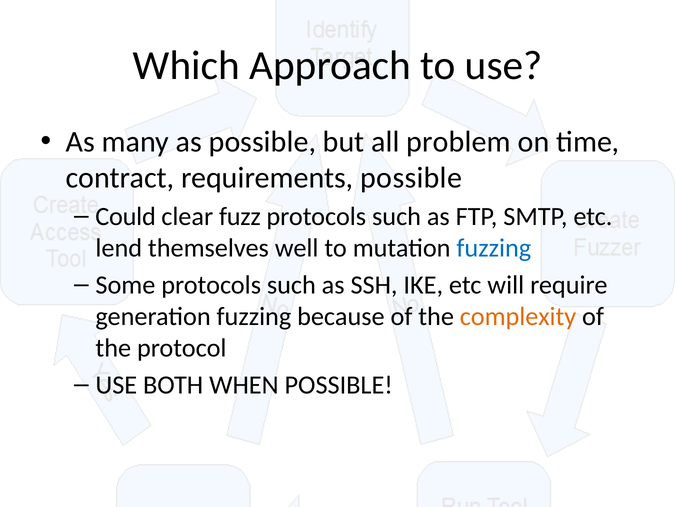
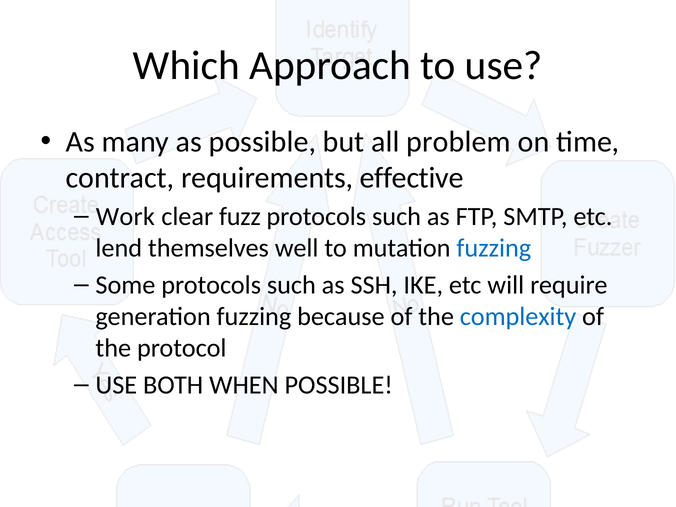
requirements possible: possible -> effective
Could: Could -> Work
complexity colour: orange -> blue
